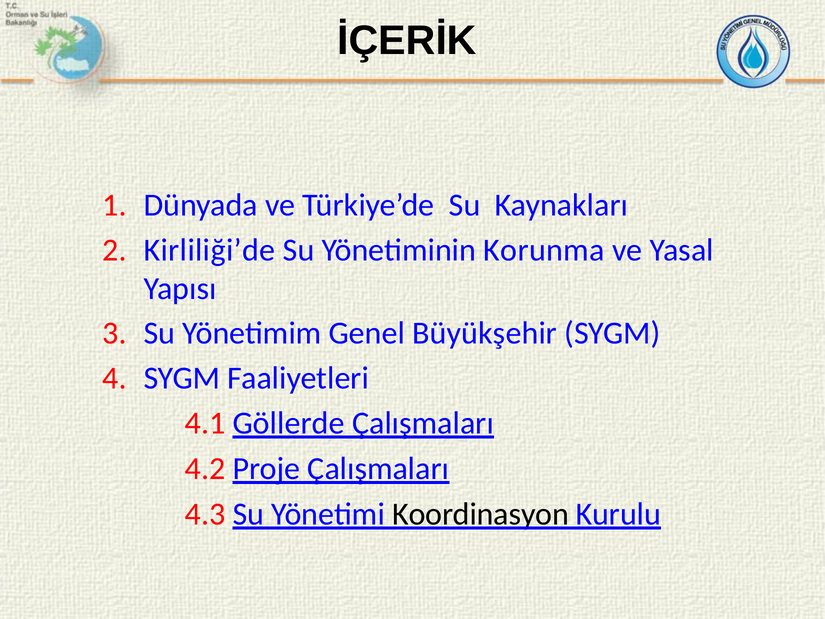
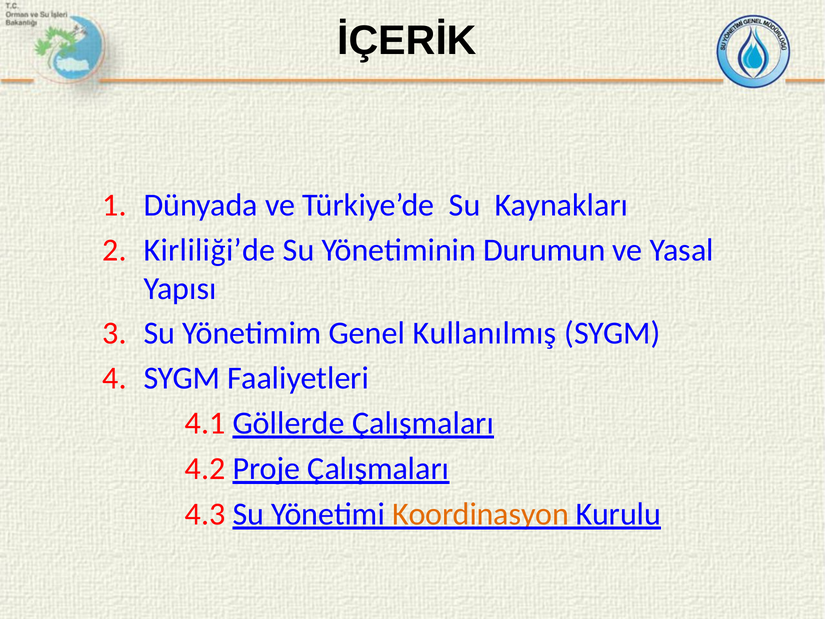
Korunma: Korunma -> Durumun
Büyükşehir: Büyükşehir -> Kullanılmış
Koordinasyon colour: black -> orange
